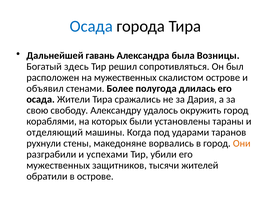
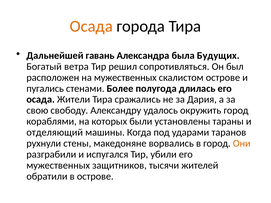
Осада at (91, 26) colour: blue -> orange
Возницы: Возницы -> Будущих
здесь: здесь -> ветра
объявил: объявил -> пугались
успехами: успехами -> испугался
